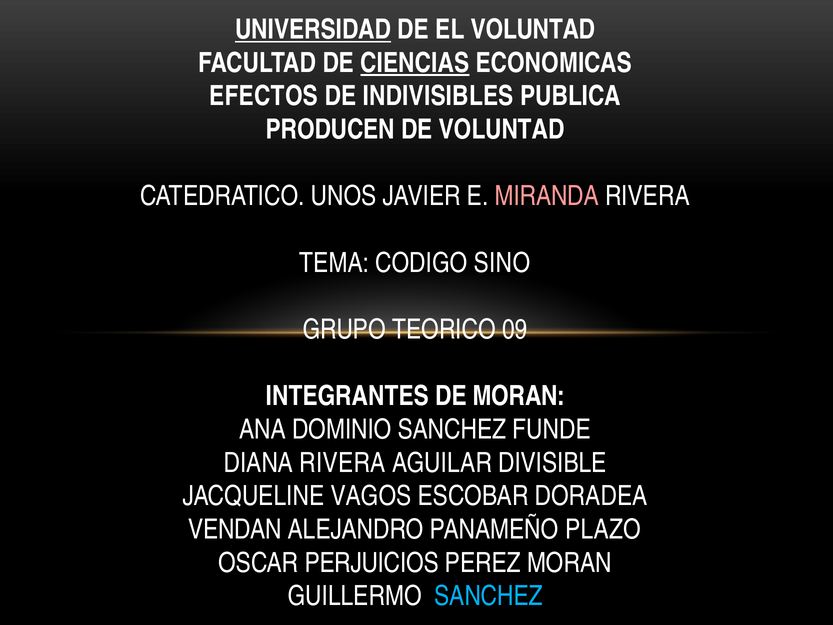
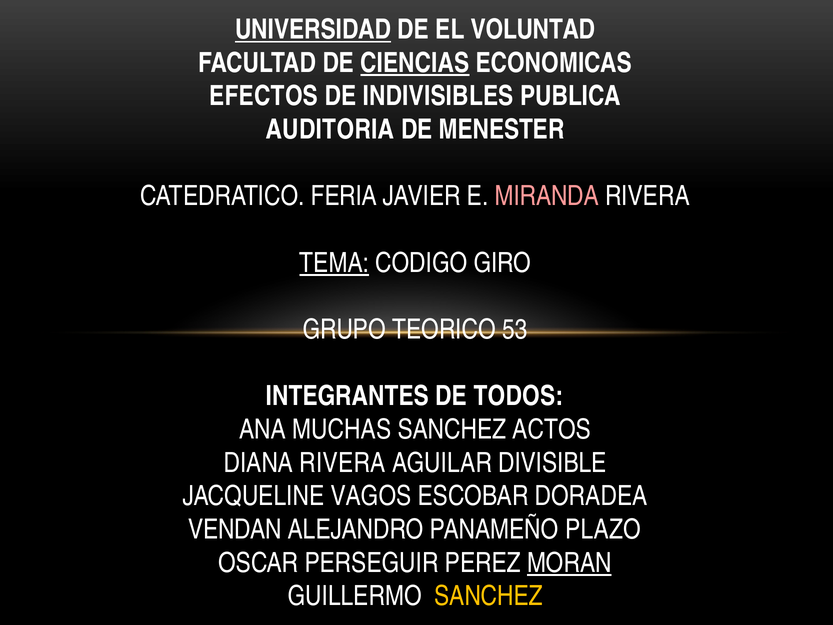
PRODUCEN: PRODUCEN -> AUDITORIA
DE VOLUNTAD: VOLUNTAD -> MENESTER
UNOS: UNOS -> FERIA
TEMA underline: none -> present
SINO: SINO -> GIRO
09: 09 -> 53
DE MORAN: MORAN -> TODOS
DOMINIO: DOMINIO -> MUCHAS
FUNDE: FUNDE -> ACTOS
PERJUICIOS: PERJUICIOS -> PERSEGUIR
MORAN at (569, 563) underline: none -> present
SANCHEZ at (488, 596) colour: light blue -> yellow
